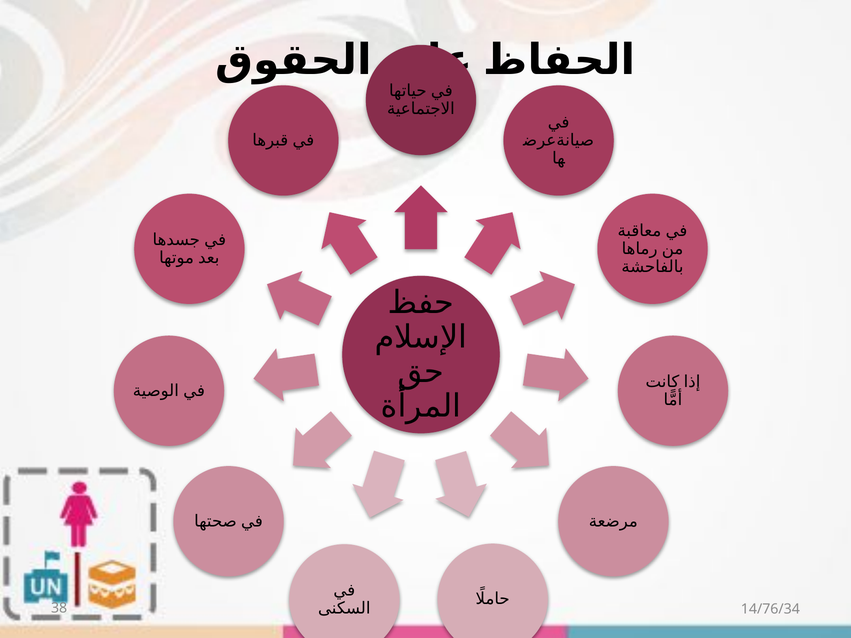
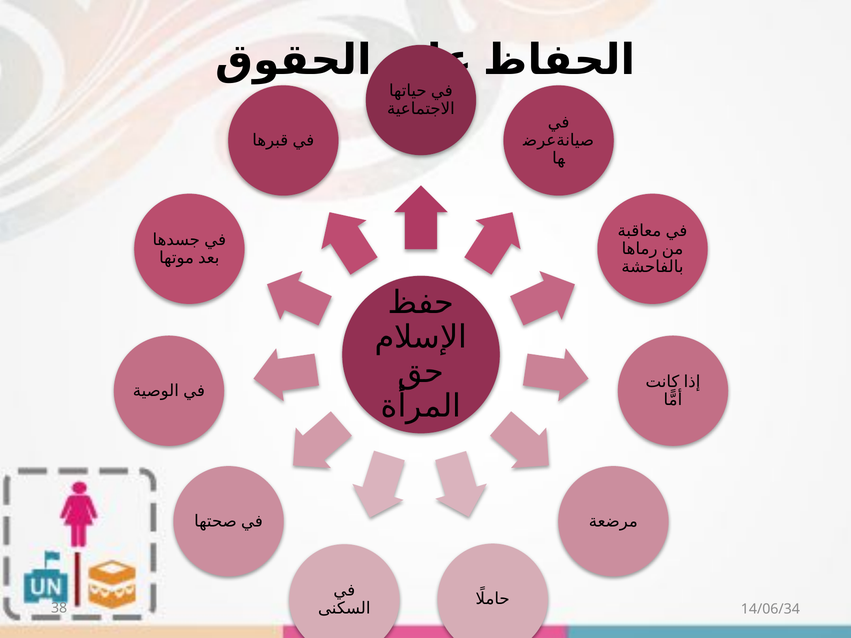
14/76/34: 14/76/34 -> 14/06/34
